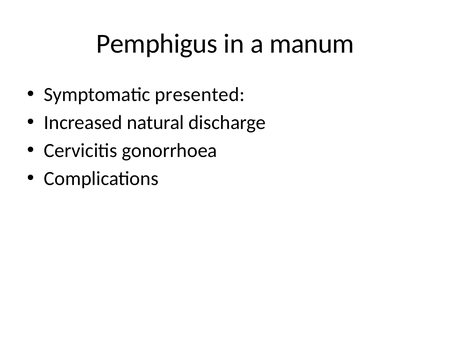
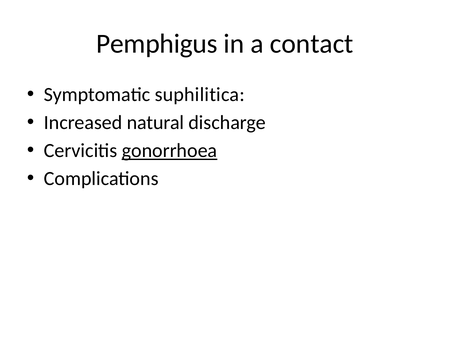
manum: manum -> contact
presented: presented -> suphilitica
gonorrhoea underline: none -> present
